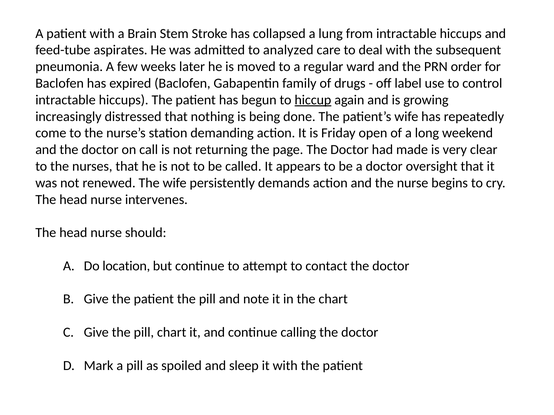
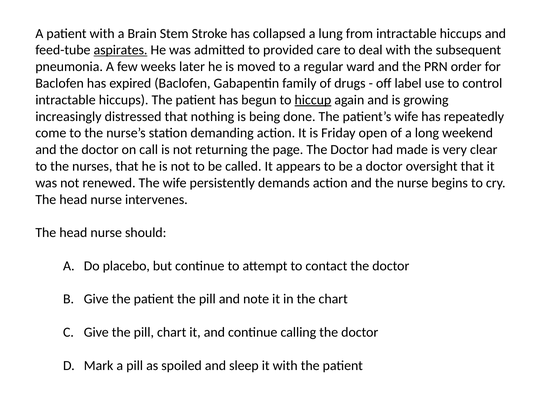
aspirates underline: none -> present
analyzed: analyzed -> provided
location: location -> placebo
